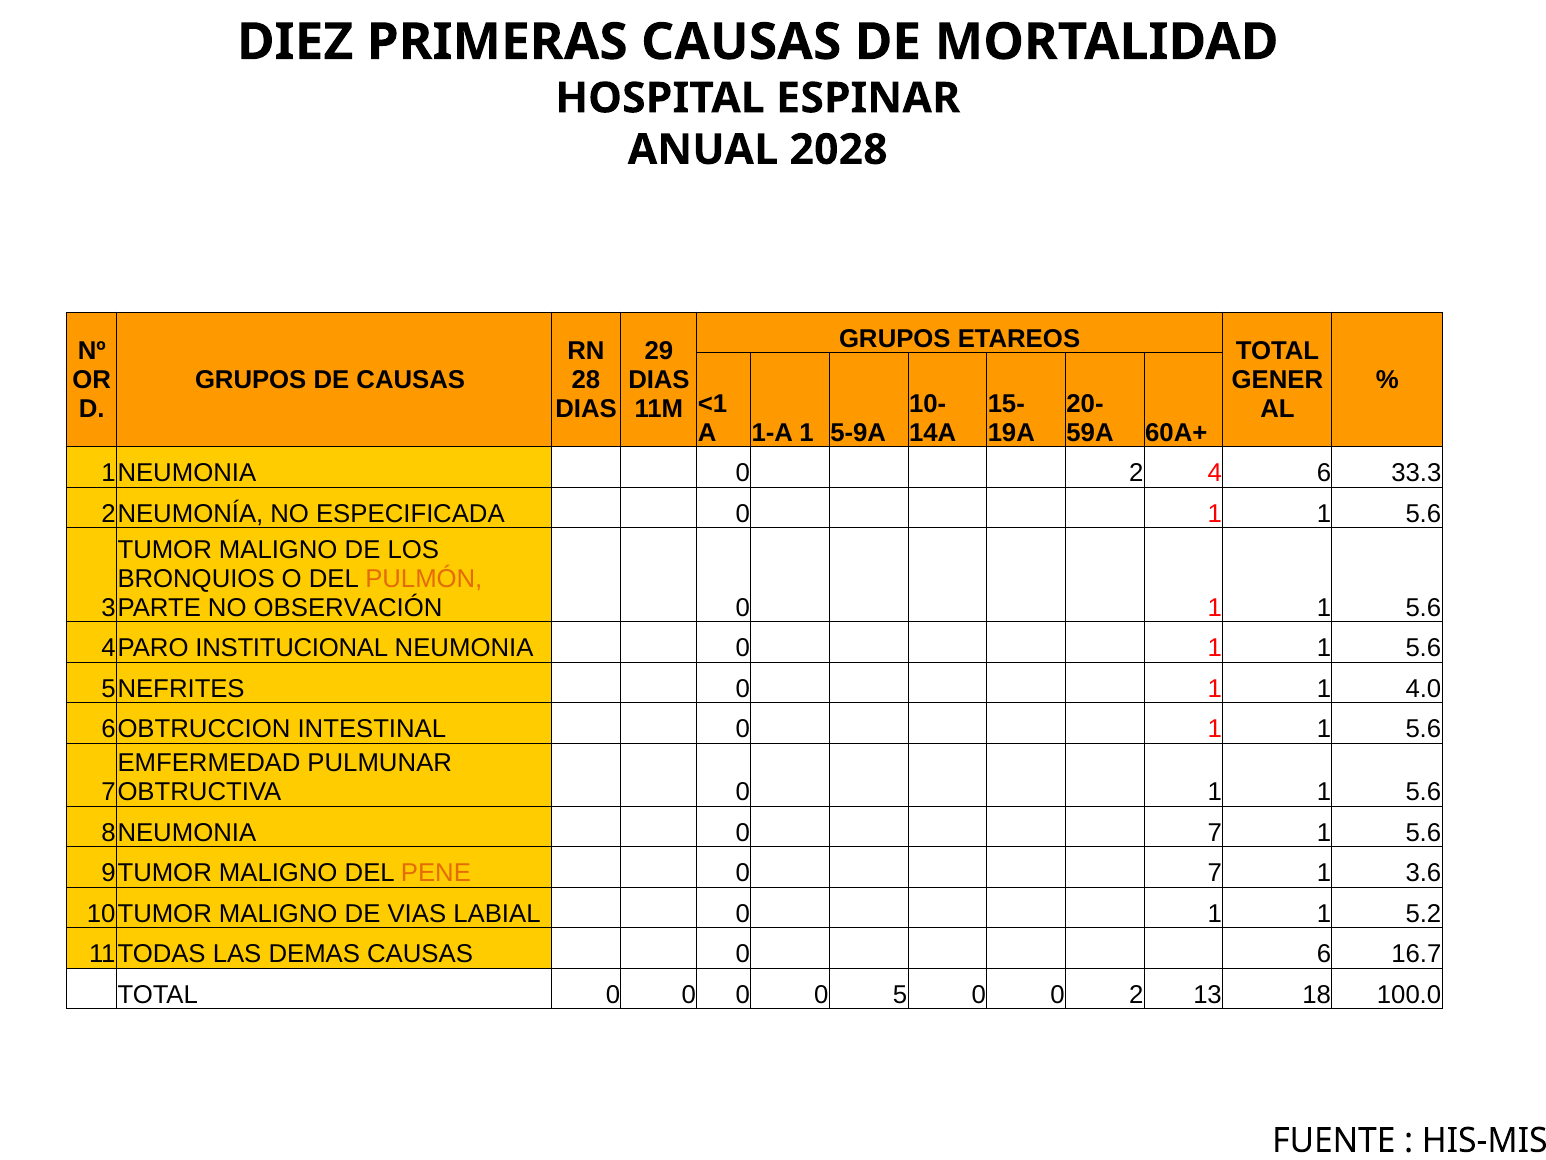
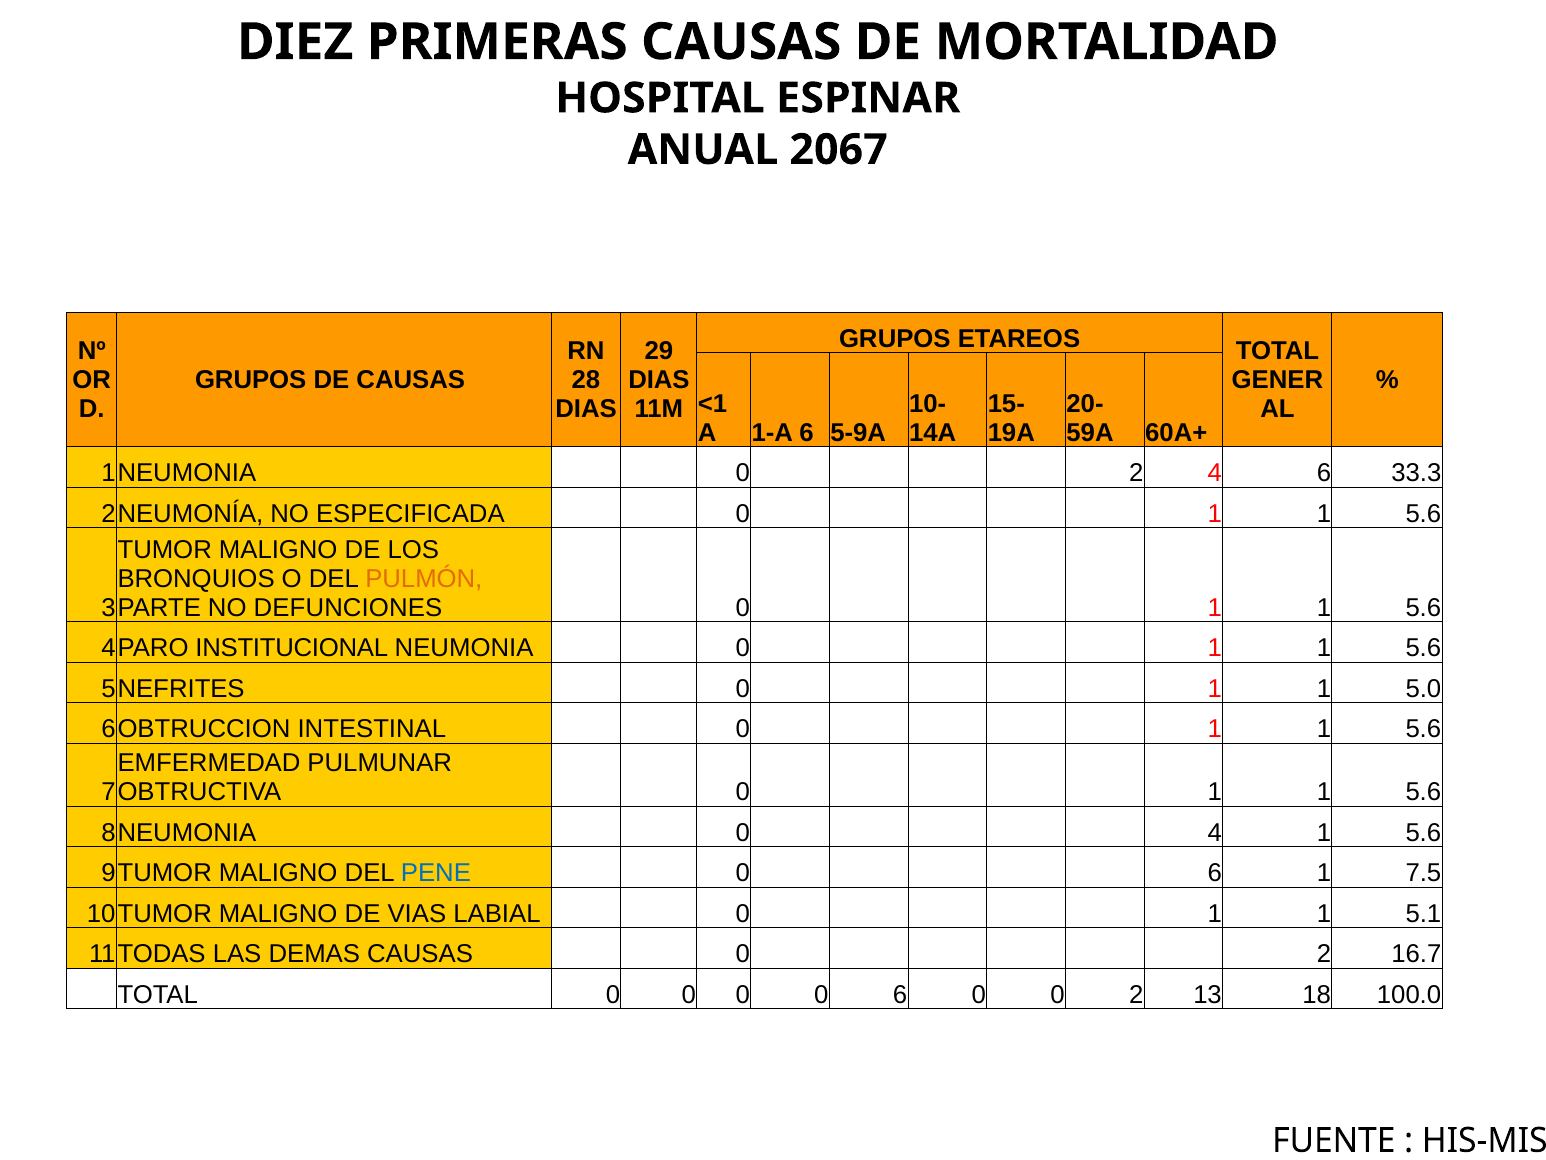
2028: 2028 -> 2067
1-A 1: 1 -> 6
OBSERVACIÓN: OBSERVACIÓN -> DEFUNCIONES
4.0: 4.0 -> 5.0
7 at (1215, 832): 7 -> 4
PENE colour: orange -> blue
7 at (1215, 873): 7 -> 6
3.6: 3.6 -> 7.5
5.2: 5.2 -> 5.1
CAUSAS 0 6: 6 -> 2
0 0 5: 5 -> 6
